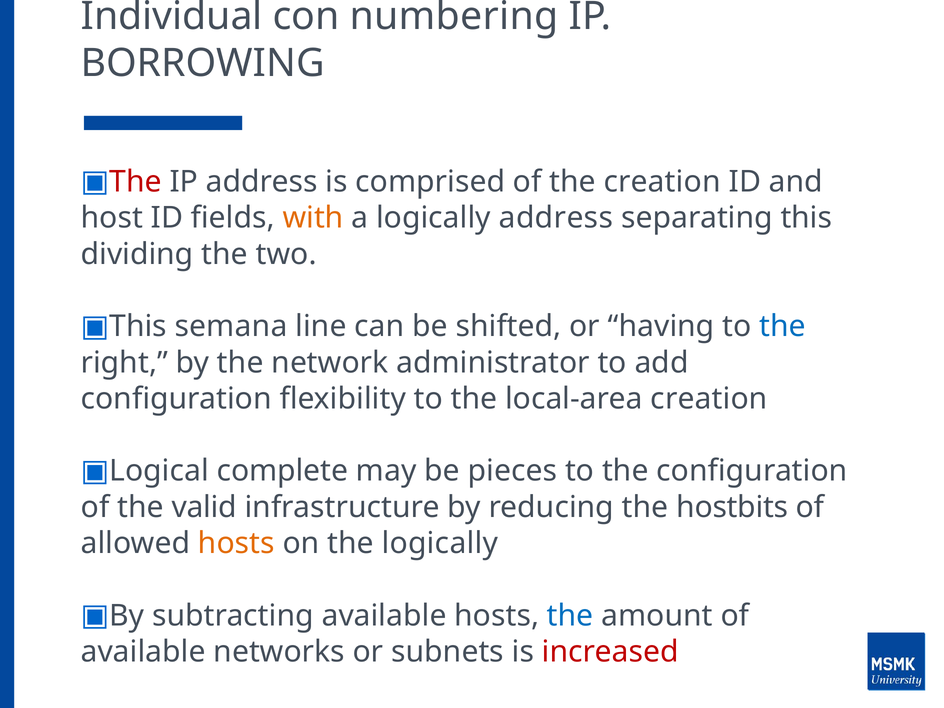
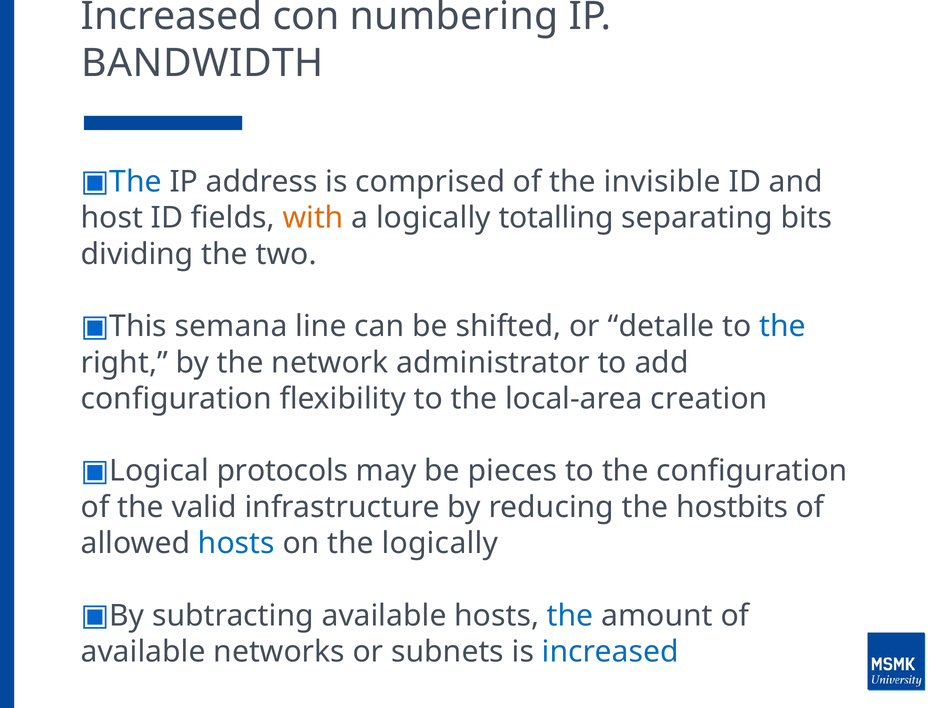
Individual at (172, 16): Individual -> Increased
BORROWING: BORROWING -> BANDWIDTH
The at (136, 182) colour: red -> blue
the creation: creation -> invisible
logically address: address -> totalling
separating this: this -> bits
having: having -> detalle
complete: complete -> protocols
hosts at (236, 543) colour: orange -> blue
increased at (610, 652) colour: red -> blue
